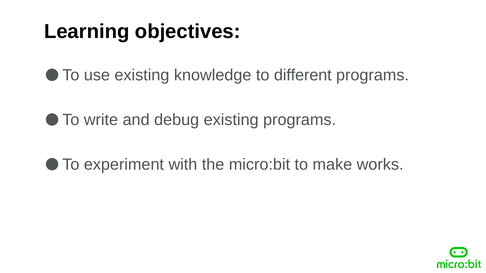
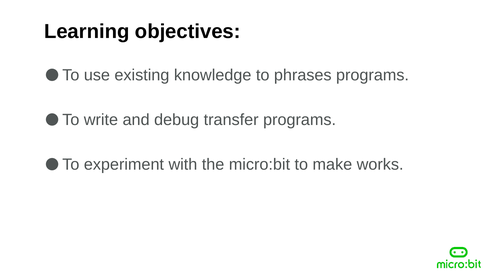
different: different -> phrases
debug existing: existing -> transfer
